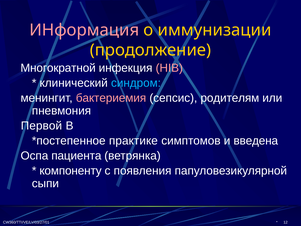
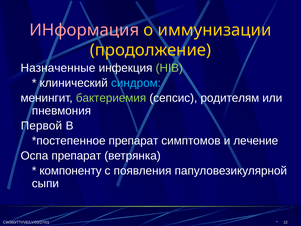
Многократной: Многократной -> Назначенные
HIB colour: pink -> light green
бактериемия colour: pink -> light green
практике at (133, 141): практике -> препарат
введена: введена -> лечение
Оспа пациента: пациента -> препарат
